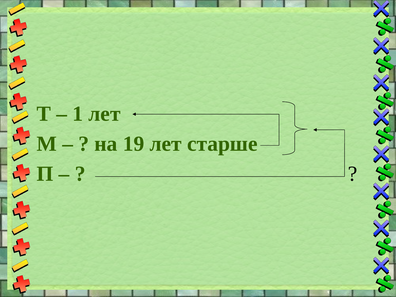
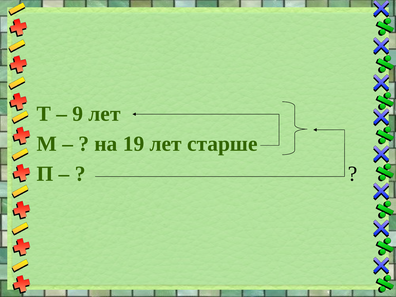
1: 1 -> 9
